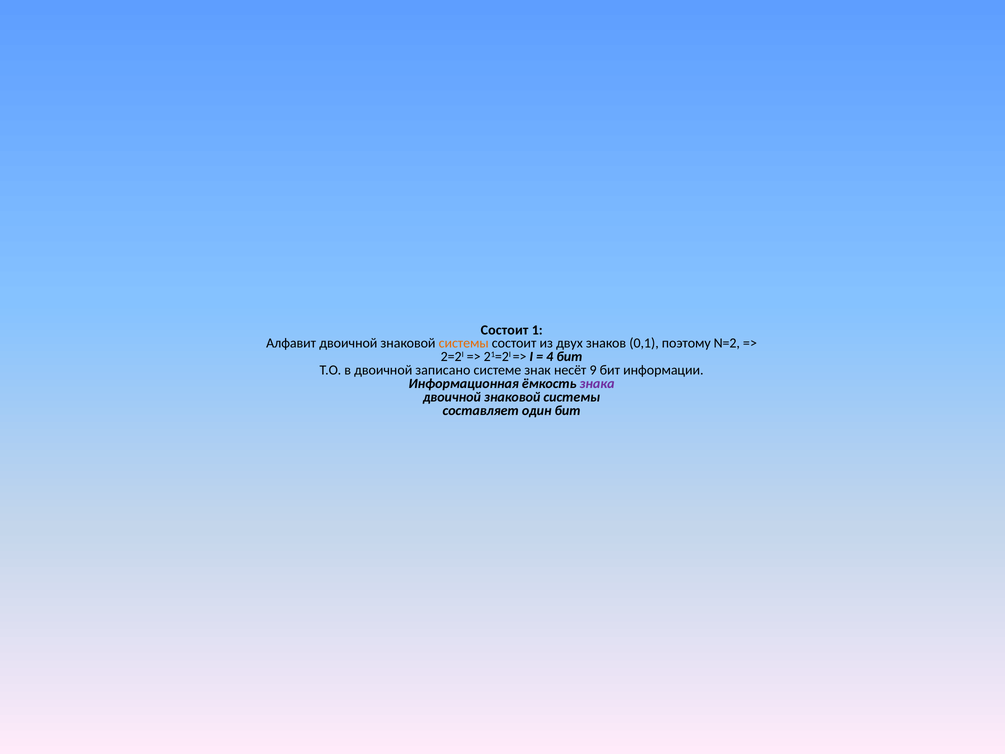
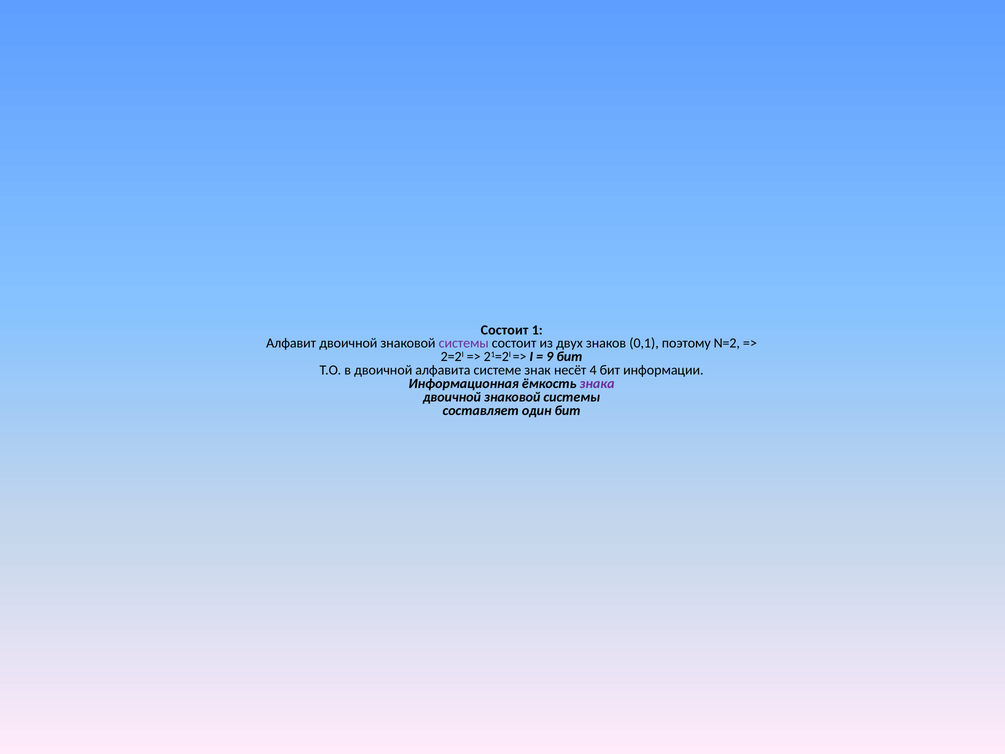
системы at (464, 343) colour: orange -> purple
4: 4 -> 9
записано: записано -> алфавита
9: 9 -> 4
